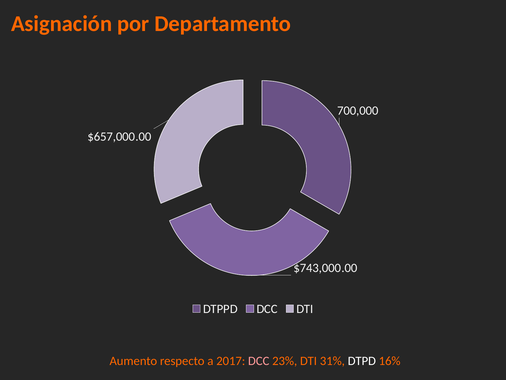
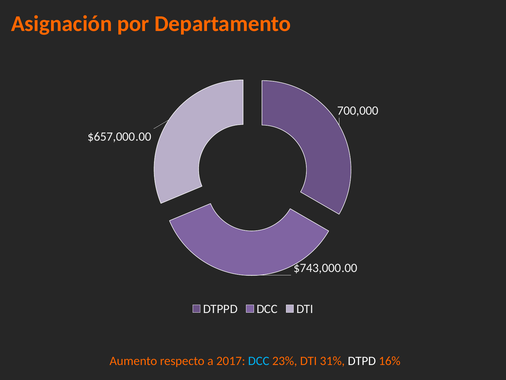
DCC at (259, 360) colour: pink -> light blue
